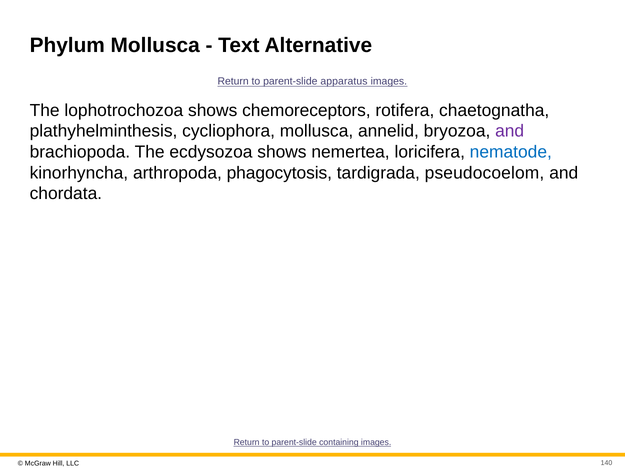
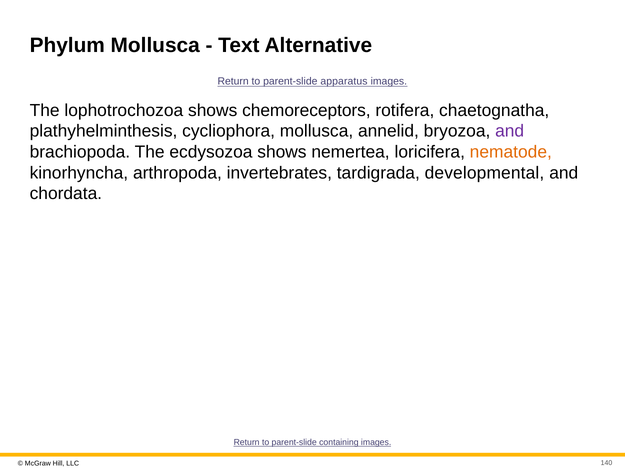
nematode colour: blue -> orange
phagocytosis: phagocytosis -> invertebrates
pseudocoelom: pseudocoelom -> developmental
